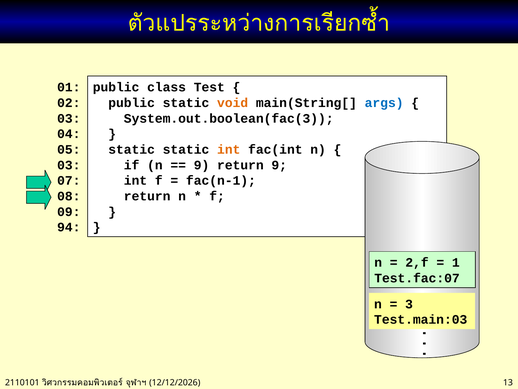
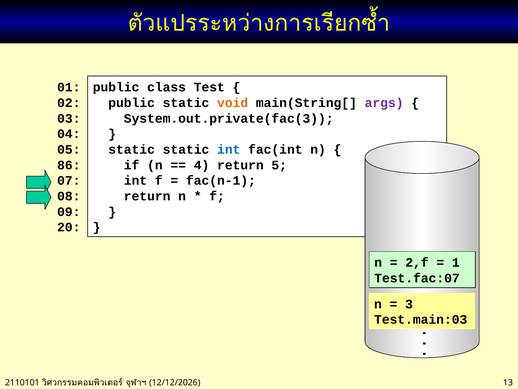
args colour: blue -> purple
System.out.boolean(fac(3: System.out.boolean(fac(3 -> System.out.private(fac(3
int at (229, 149) colour: orange -> blue
03 at (69, 165): 03 -> 86
9 at (202, 165): 9 -> 4
return 9: 9 -> 5
94: 94 -> 20
